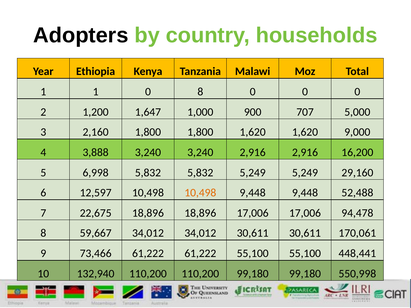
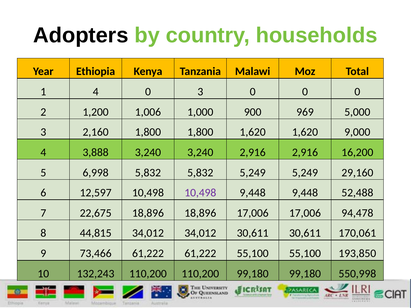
1 1: 1 -> 4
0 8: 8 -> 3
1,647: 1,647 -> 1,006
707: 707 -> 969
10,498 at (200, 193) colour: orange -> purple
59,667: 59,667 -> 44,815
448,441: 448,441 -> 193,850
132,940: 132,940 -> 132,243
